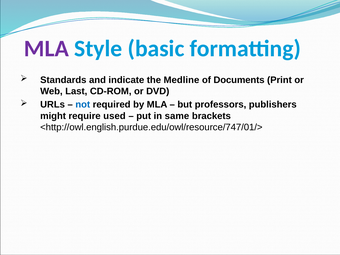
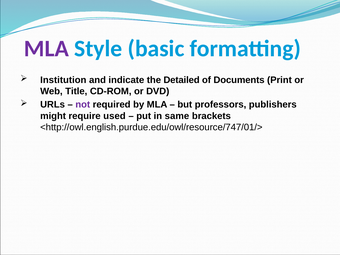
Standards: Standards -> Institution
Medline: Medline -> Detailed
Last: Last -> Title
not colour: blue -> purple
